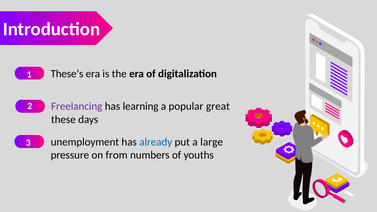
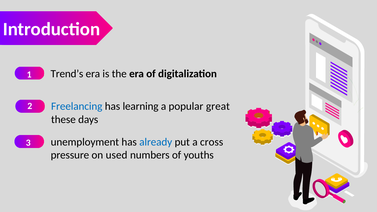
These’s: These’s -> Trend’s
Freelancing colour: purple -> blue
large: large -> cross
from: from -> used
